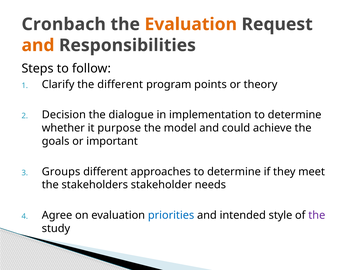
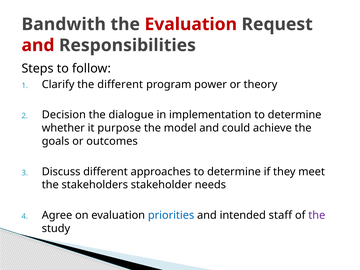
Cronbach: Cronbach -> Bandwith
Evaluation at (191, 24) colour: orange -> red
and at (38, 45) colour: orange -> red
points: points -> power
important: important -> outcomes
Groups: Groups -> Discuss
style: style -> staff
